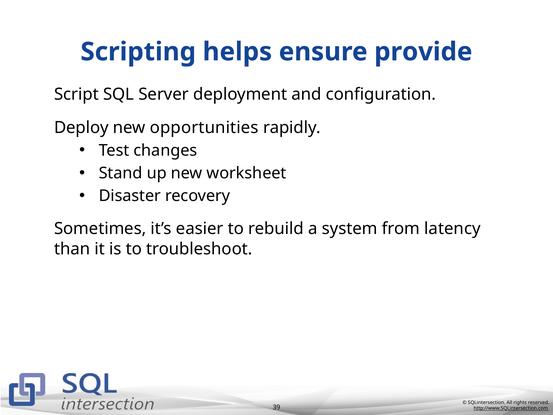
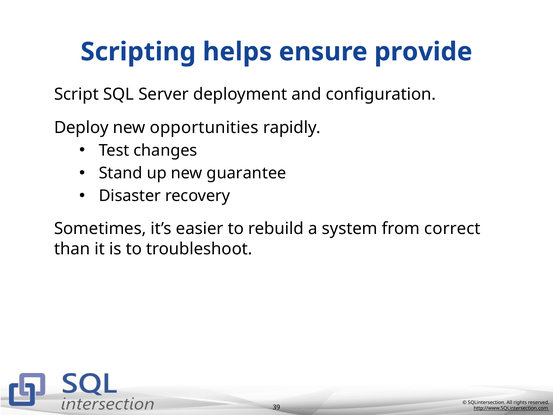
worksheet: worksheet -> guarantee
latency: latency -> correct
